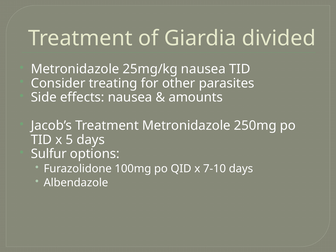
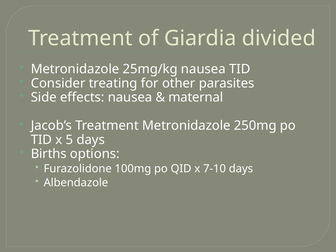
amounts: amounts -> maternal
Sulfur: Sulfur -> Births
